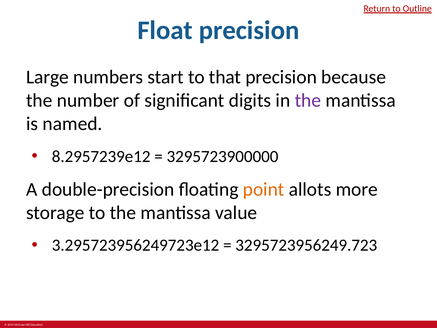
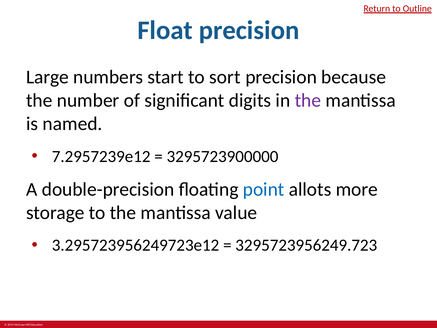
that: that -> sort
8.2957239e12: 8.2957239e12 -> 7.2957239e12
point colour: orange -> blue
